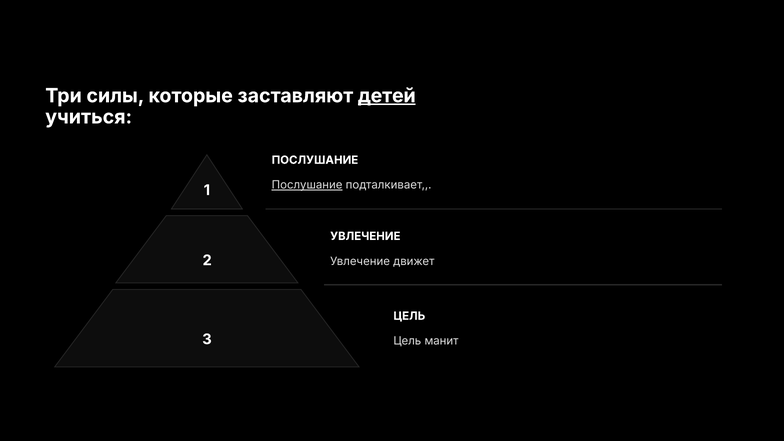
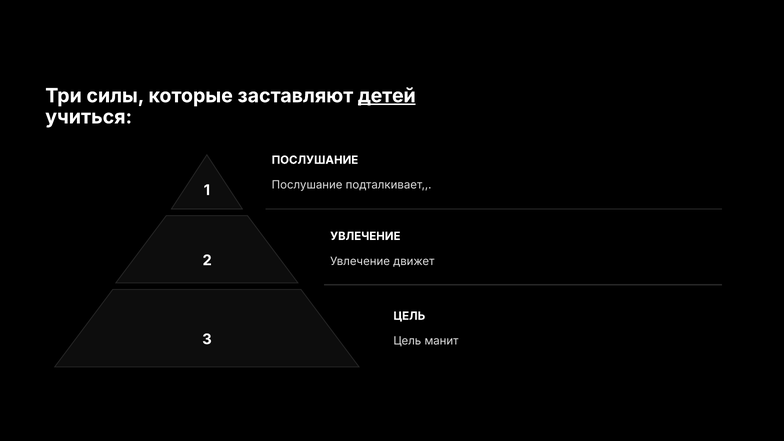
Послушание at (307, 185) underline: present -> none
